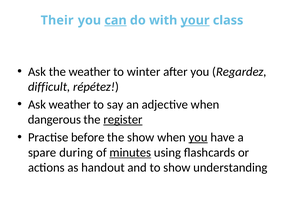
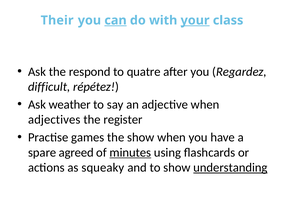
the weather: weather -> respond
winter: winter -> quatre
dangerous: dangerous -> adjectives
register underline: present -> none
before: before -> games
you at (198, 137) underline: present -> none
during: during -> agreed
handout: handout -> squeaky
understanding underline: none -> present
